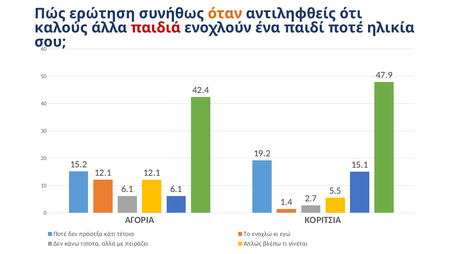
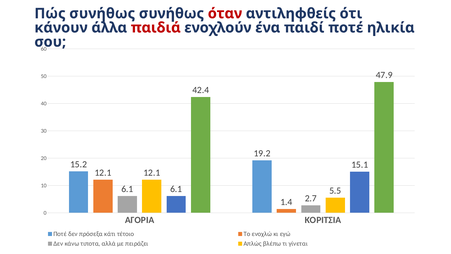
Πώς ερώτηση: ερώτηση -> συνήθως
όταν colour: orange -> red
καλούς: καλούς -> κάνουν
